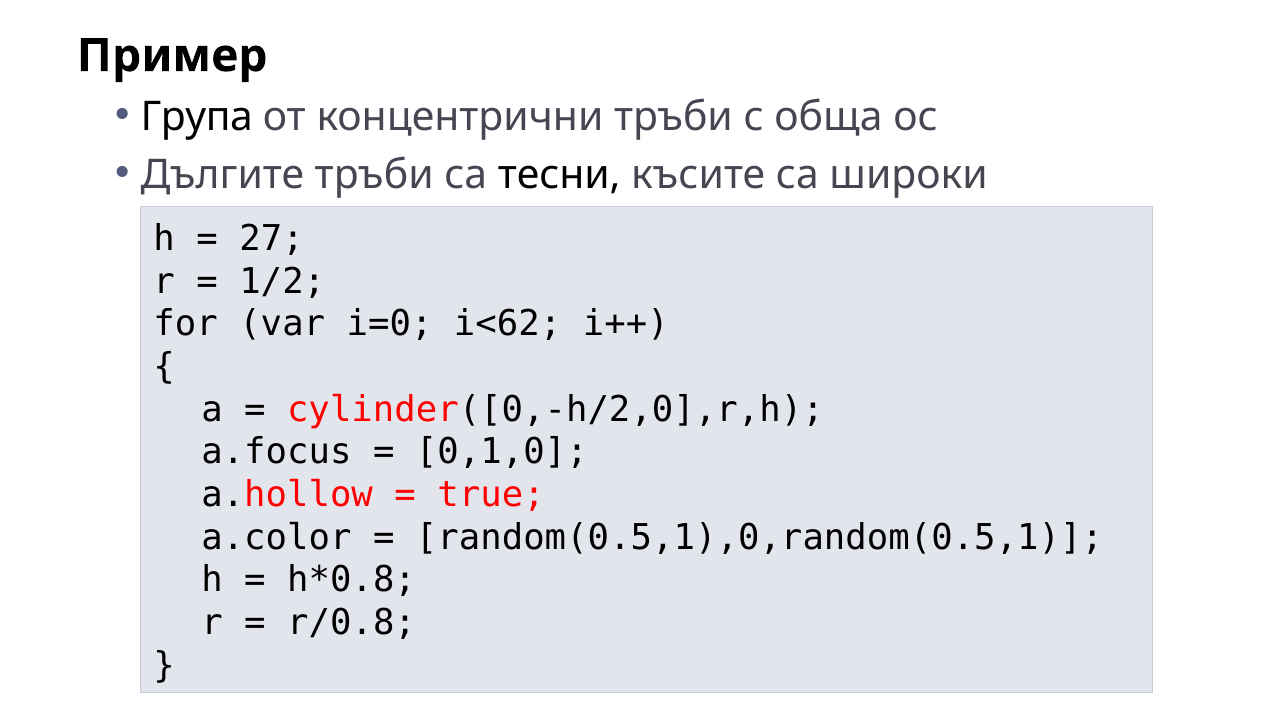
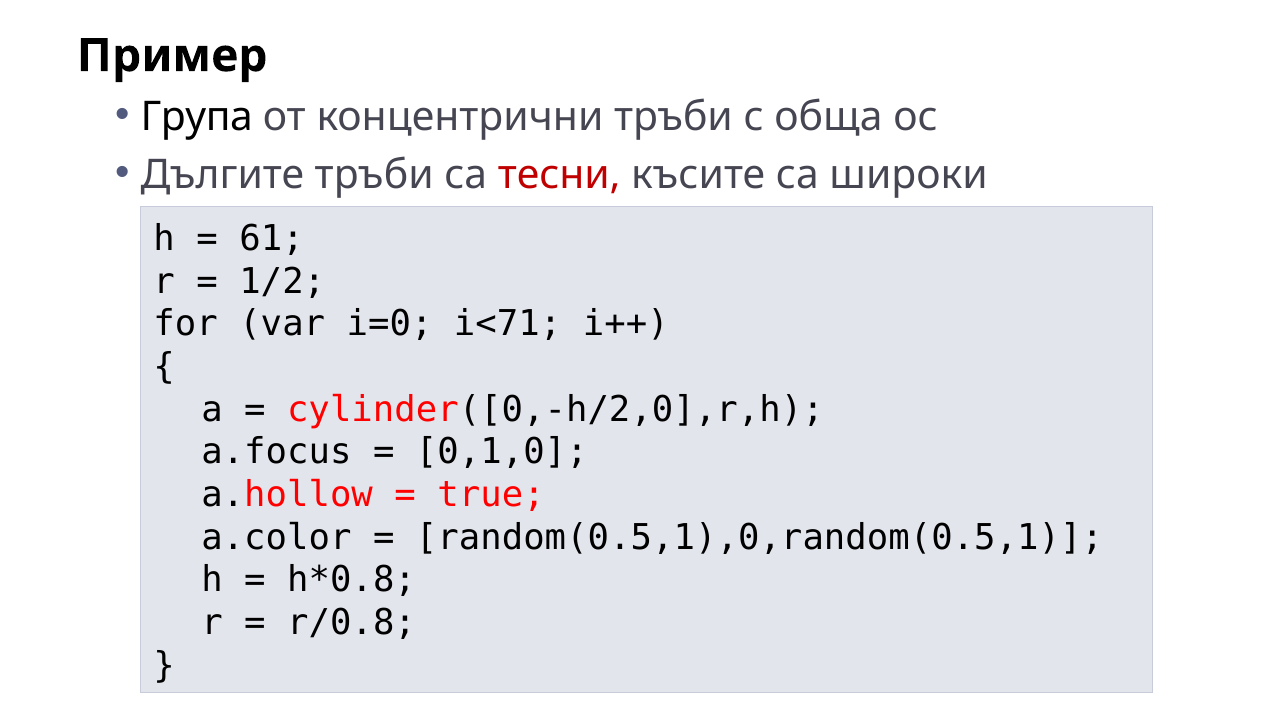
тесни colour: black -> red
27: 27 -> 61
i<62: i<62 -> i<71
